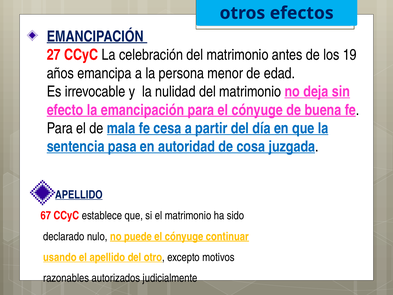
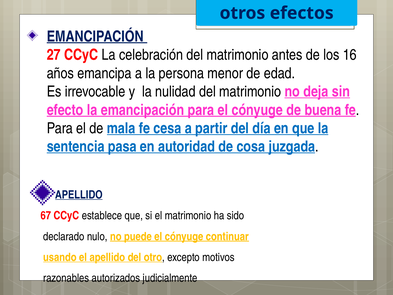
19: 19 -> 16
